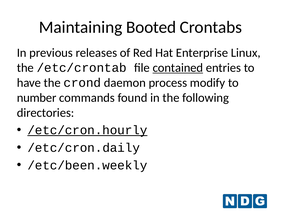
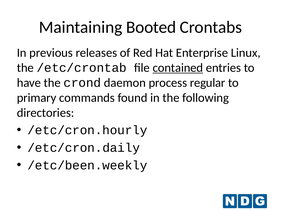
modify: modify -> regular
number: number -> primary
/etc/cron.hourly underline: present -> none
